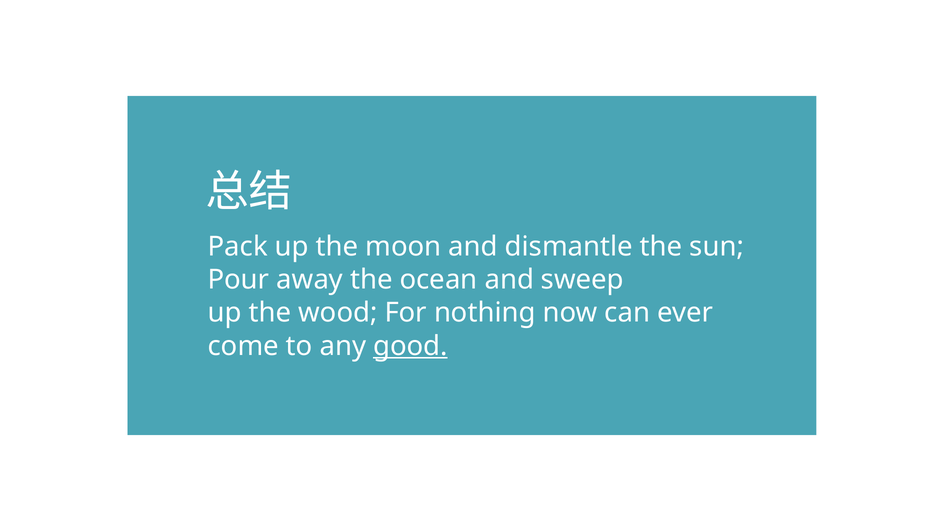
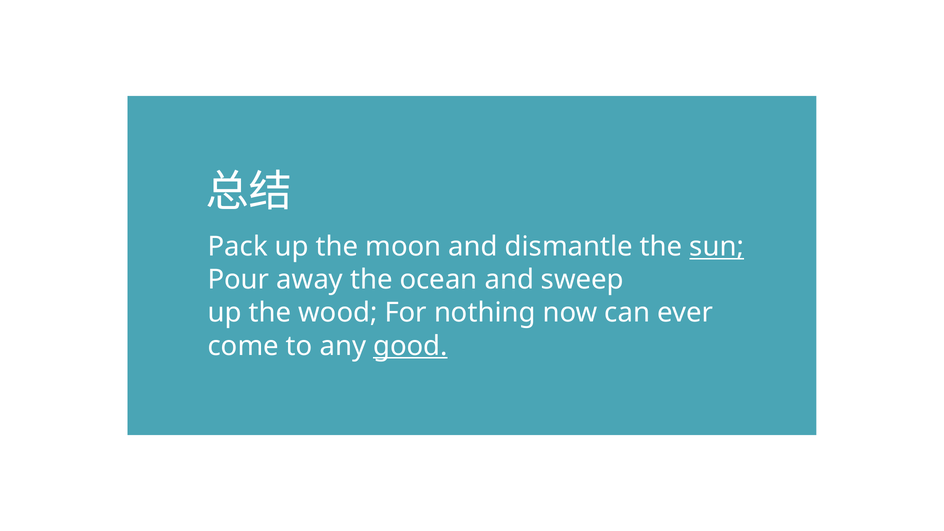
sun underline: none -> present
